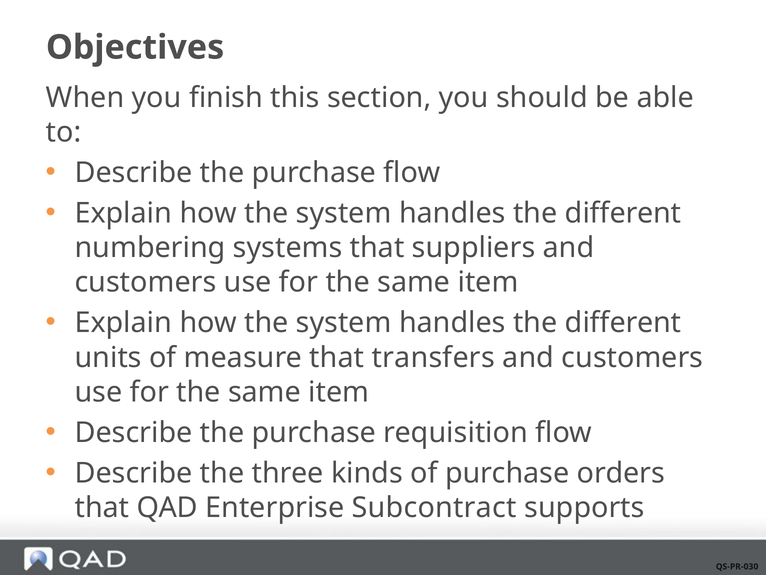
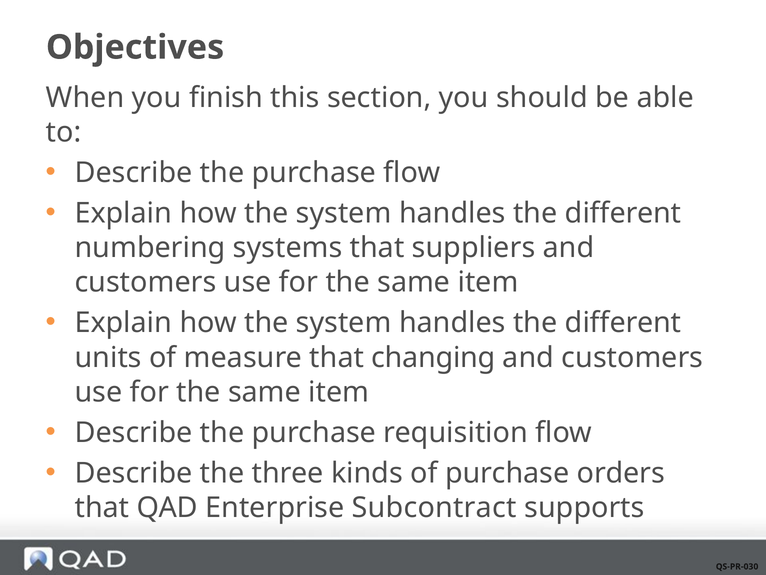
transfers: transfers -> changing
